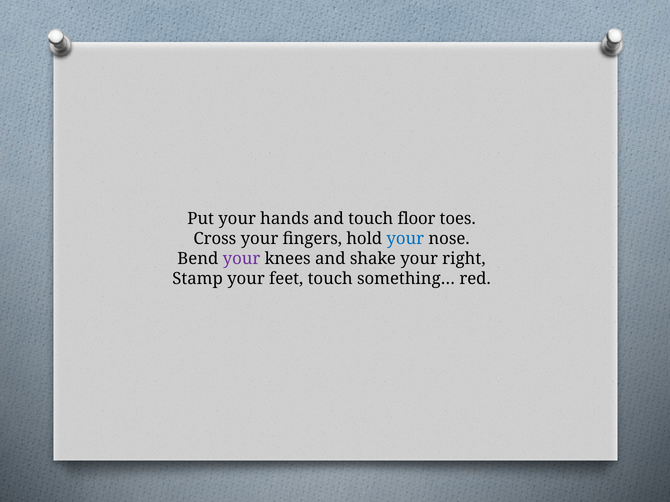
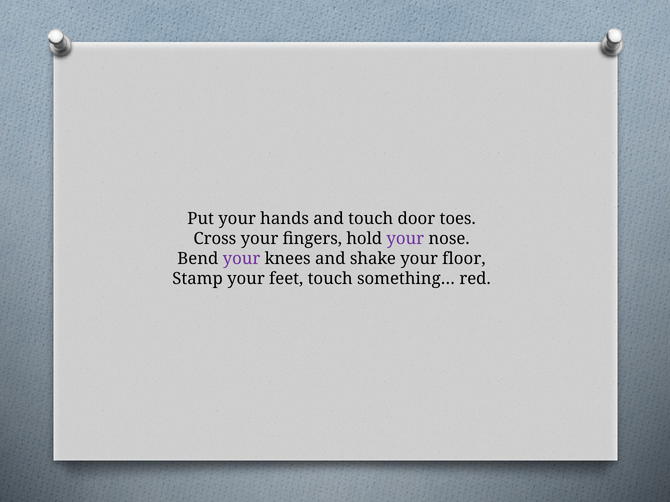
floor: floor -> door
your at (405, 239) colour: blue -> purple
right: right -> floor
